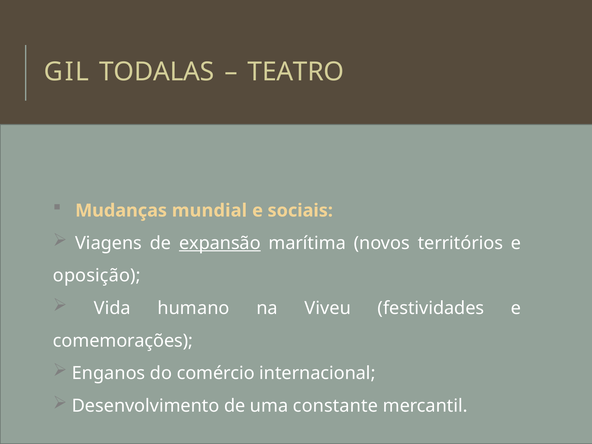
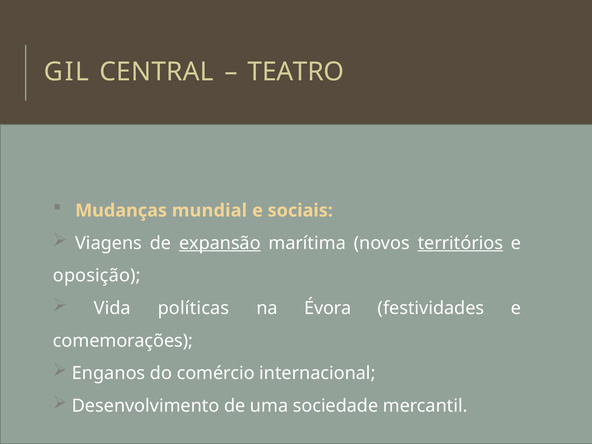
TODALAS: TODALAS -> CENTRAL
territórios underline: none -> present
humano: humano -> políticas
Viveu: Viveu -> Évora
constante: constante -> sociedade
